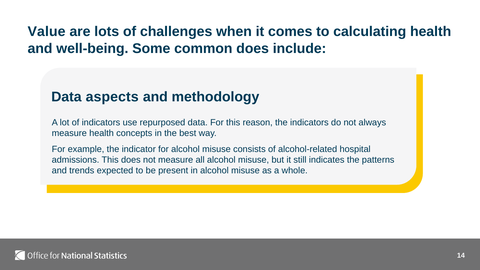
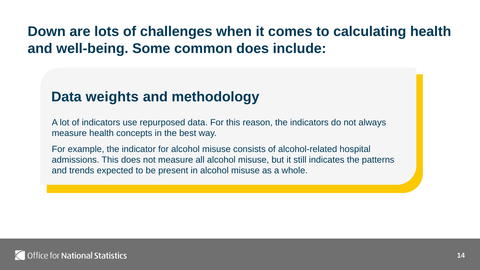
Value: Value -> Down
aspects: aspects -> weights
